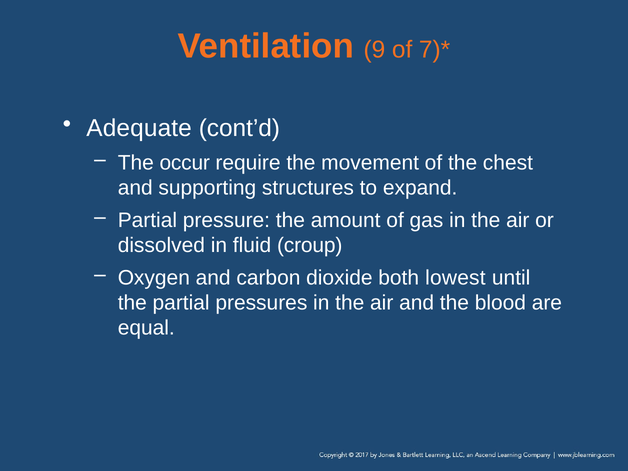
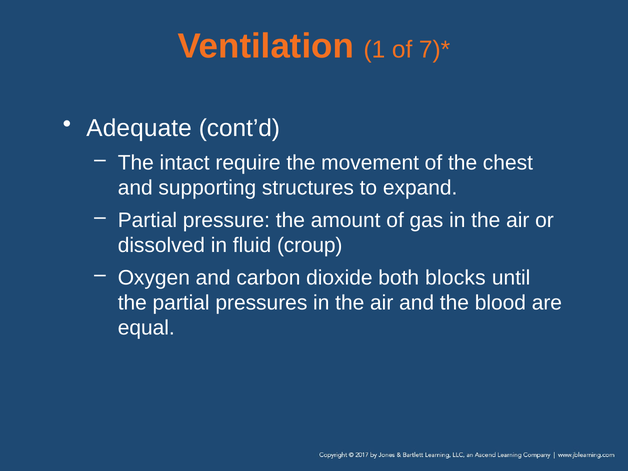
9: 9 -> 1
occur: occur -> intact
lowest: lowest -> blocks
